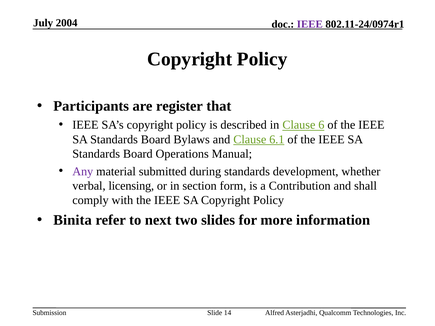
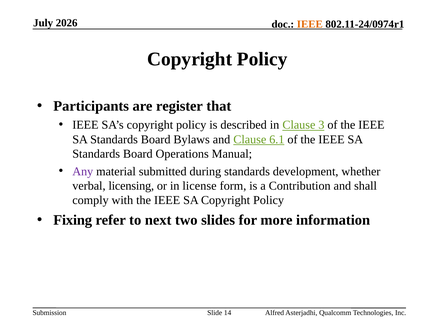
2004: 2004 -> 2026
IEEE at (310, 24) colour: purple -> orange
6: 6 -> 3
section: section -> license
Binita: Binita -> Fixing
